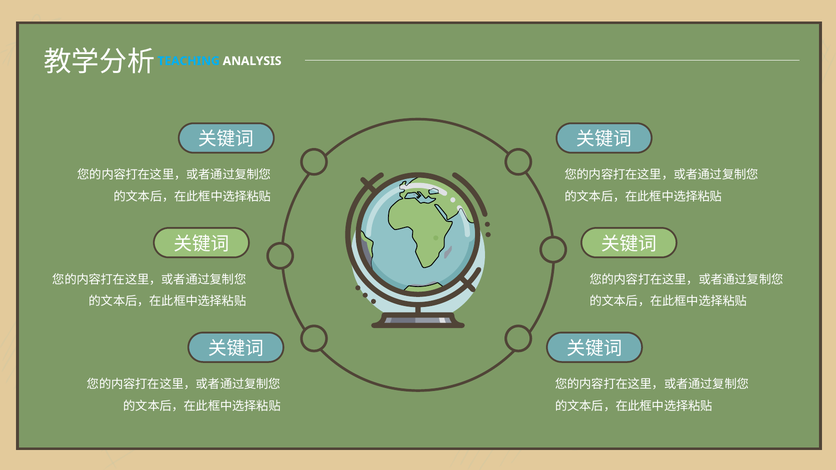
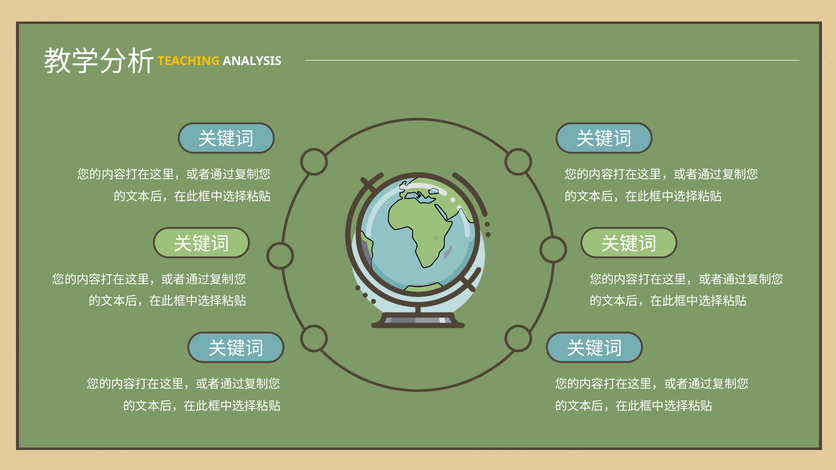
TEACHING colour: light blue -> yellow
